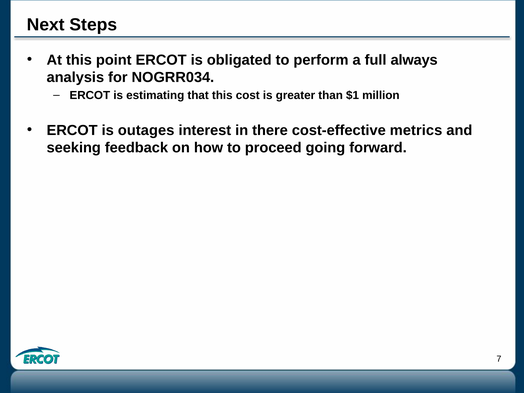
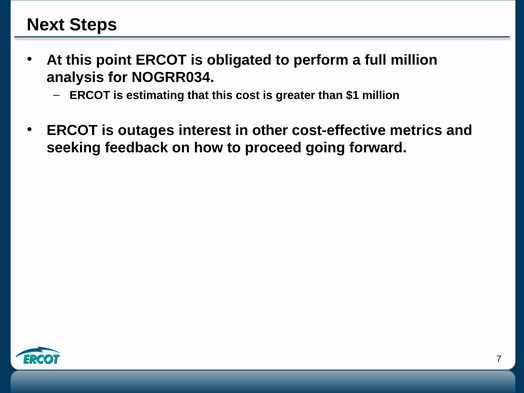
full always: always -> million
there: there -> other
